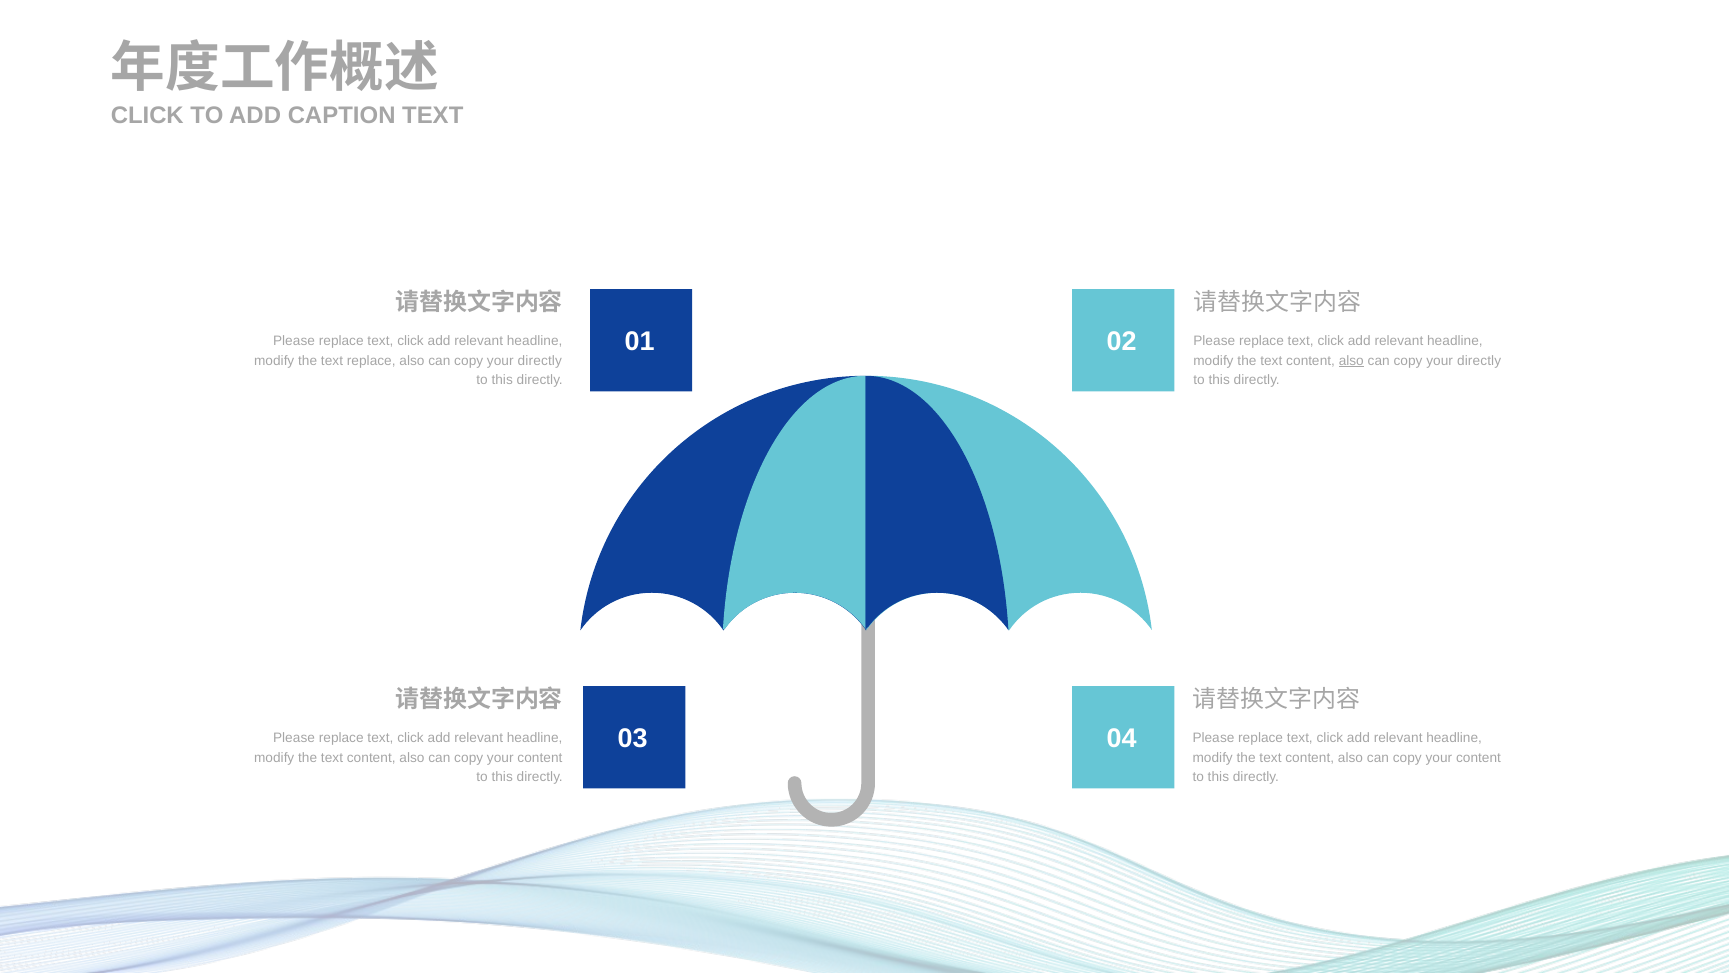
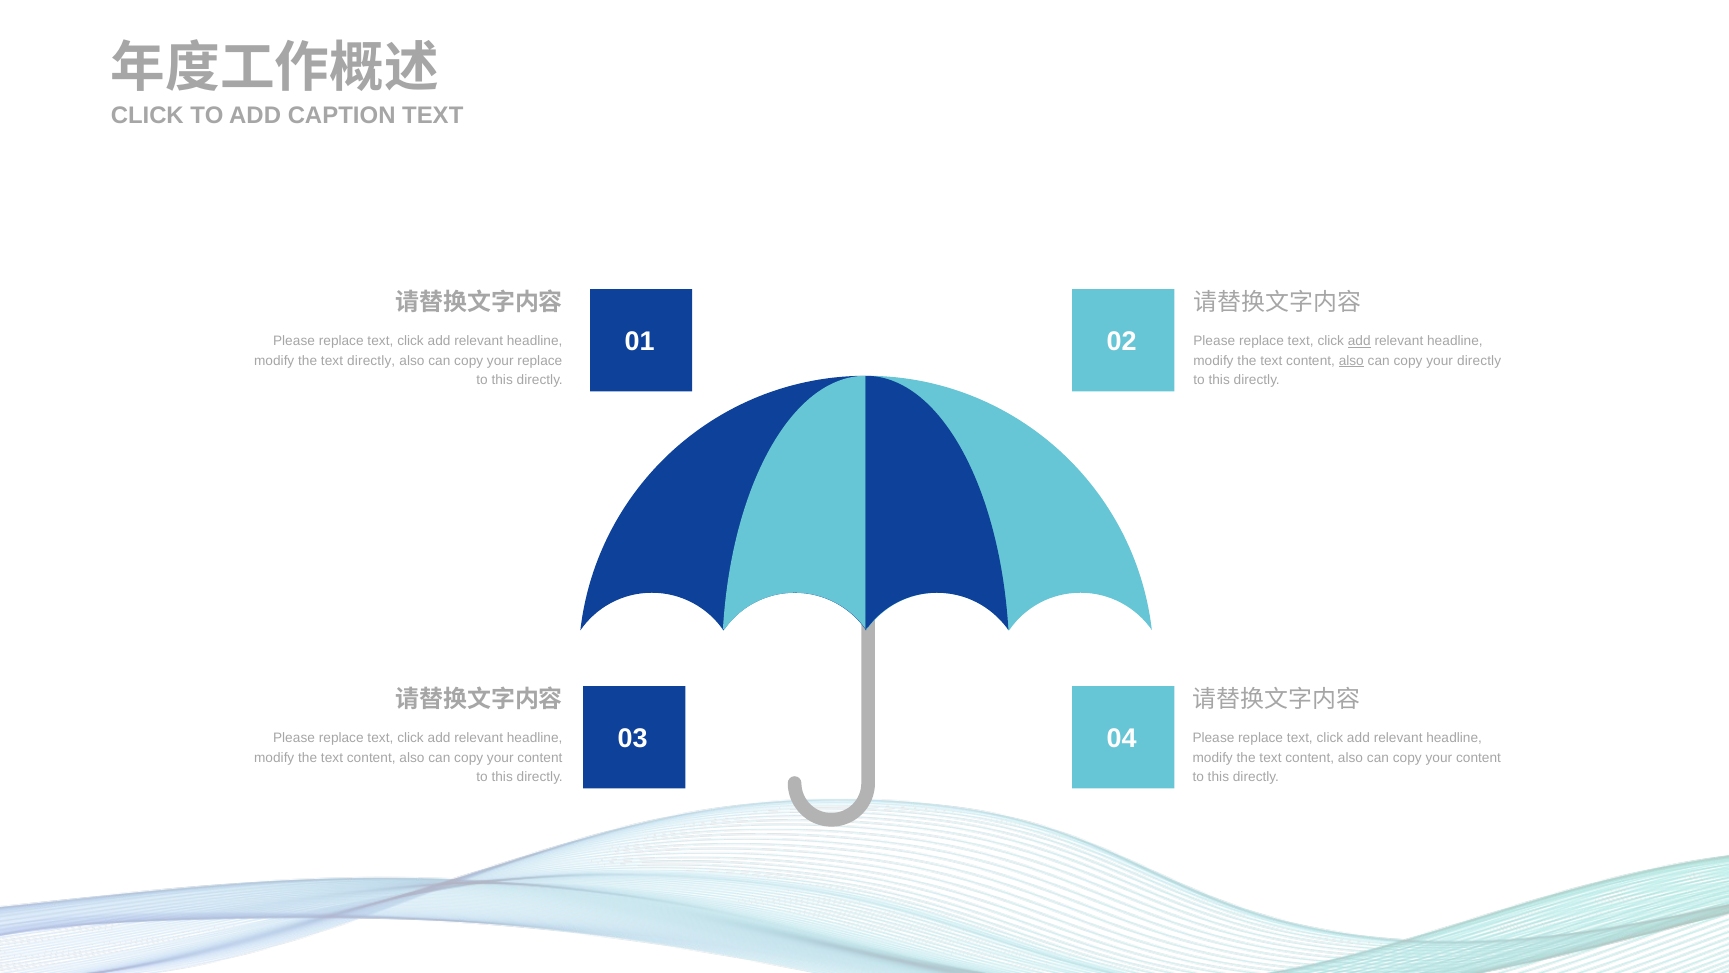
add at (1359, 341) underline: none -> present
text replace: replace -> directly
directly at (540, 360): directly -> replace
